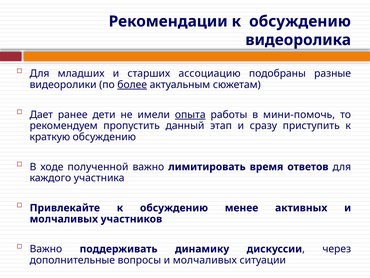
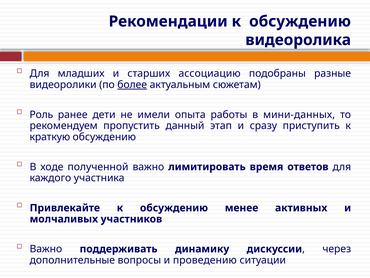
Дает: Дает -> Роль
опыта underline: present -> none
мини-помочь: мини-помочь -> мини-данных
вопросы и молчаливых: молчаливых -> проведению
